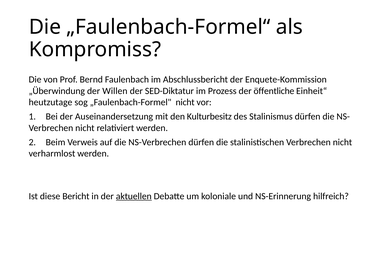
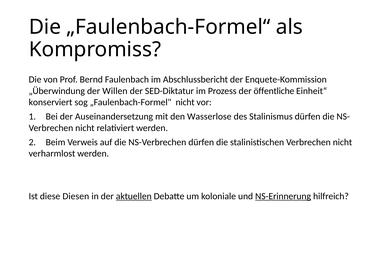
heutzutage: heutzutage -> konserviert
Kulturbesitz: Kulturbesitz -> Wasserlose
Bericht: Bericht -> Diesen
NS-Erinnerung underline: none -> present
